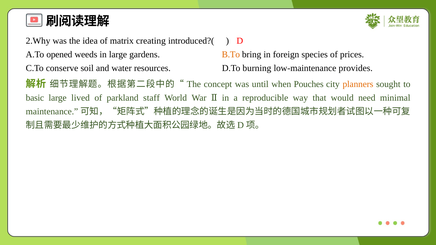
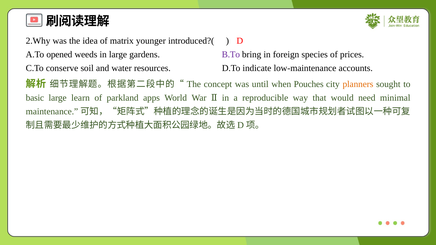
creating: creating -> younger
B.To colour: orange -> purple
burning: burning -> indicate
provides: provides -> accounts
lived: lived -> learn
staff: staff -> apps
